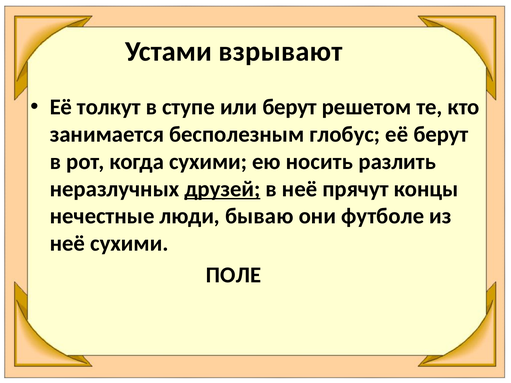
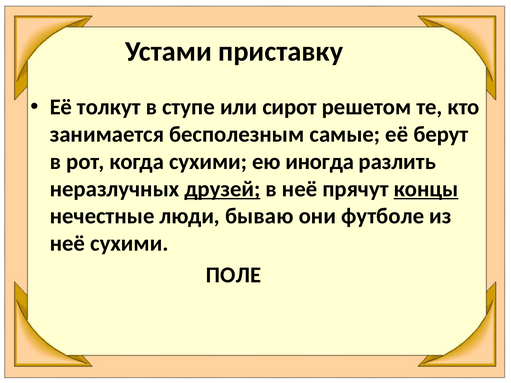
взрывают: взрывают -> приставку
или берут: берут -> сирот
глобус: глобус -> самые
носить: носить -> иногда
концы underline: none -> present
